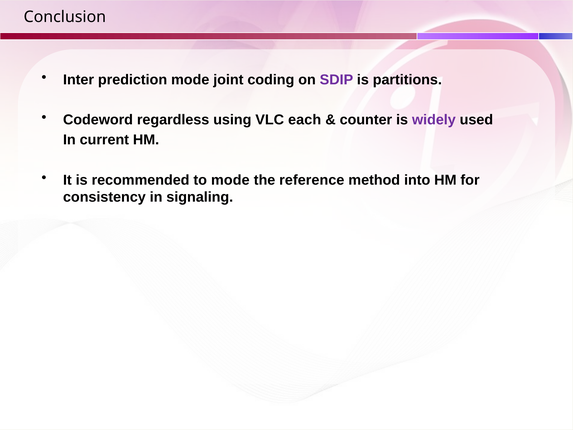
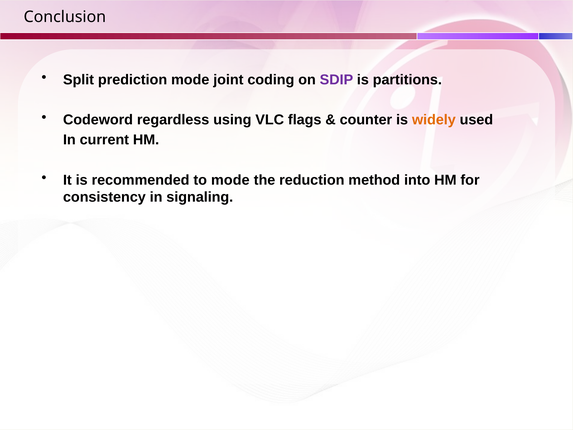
Inter: Inter -> Split
each: each -> flags
widely colour: purple -> orange
reference: reference -> reduction
